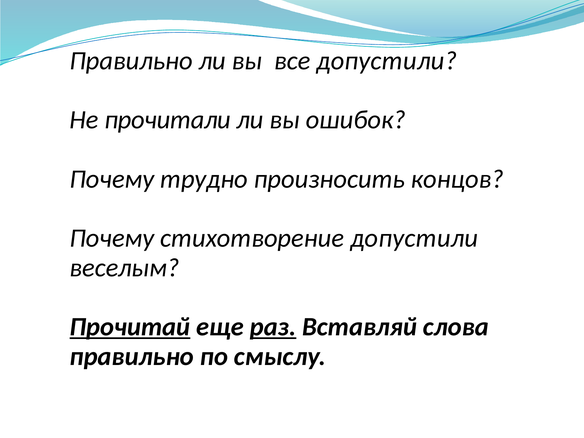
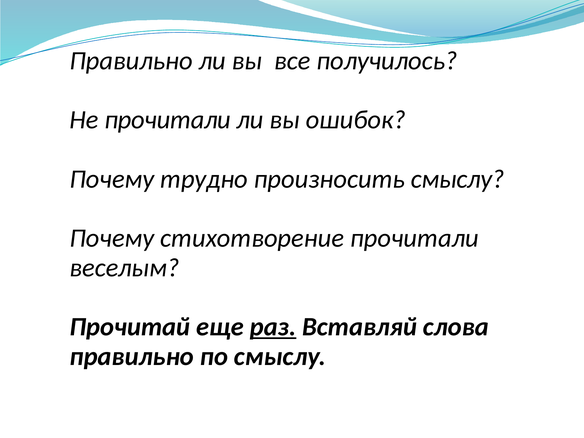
все допустили: допустили -> получилось
произносить концов: концов -> смыслу
стихотворение допустили: допустили -> прочитали
Прочитай underline: present -> none
